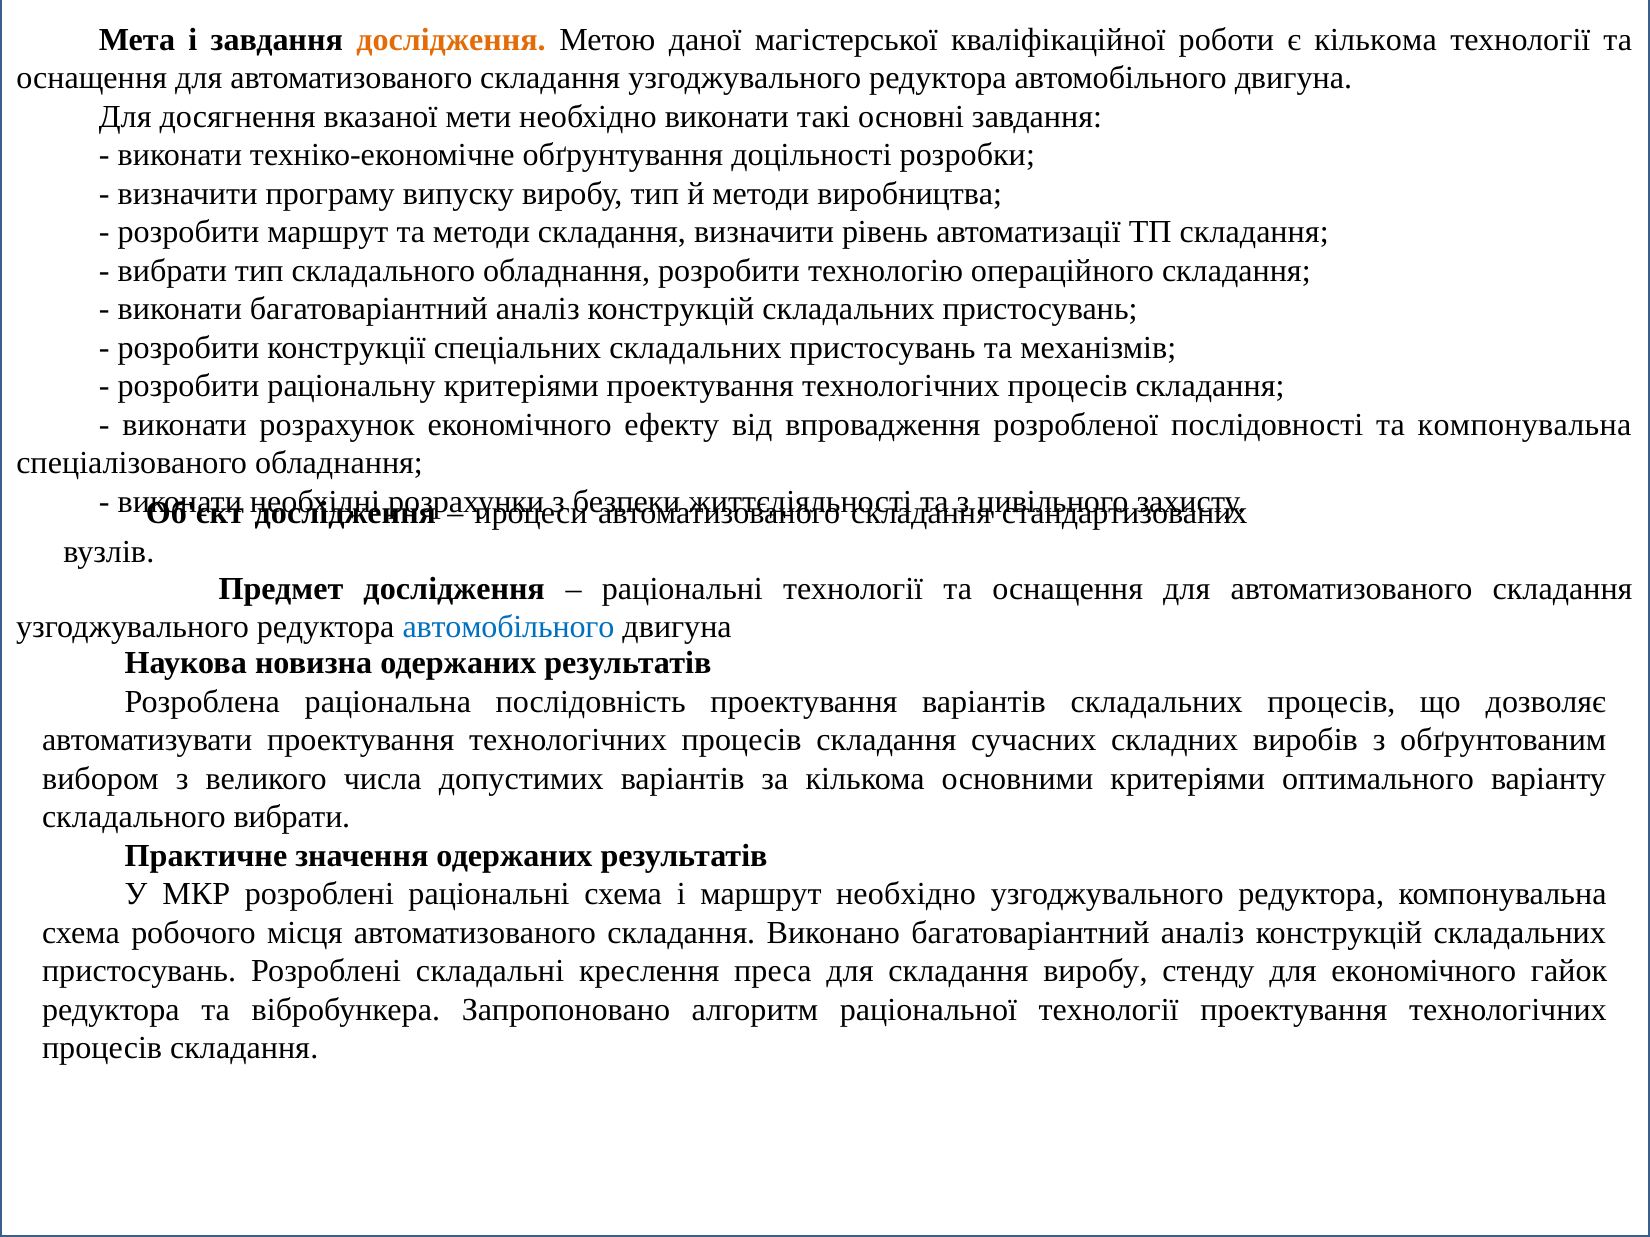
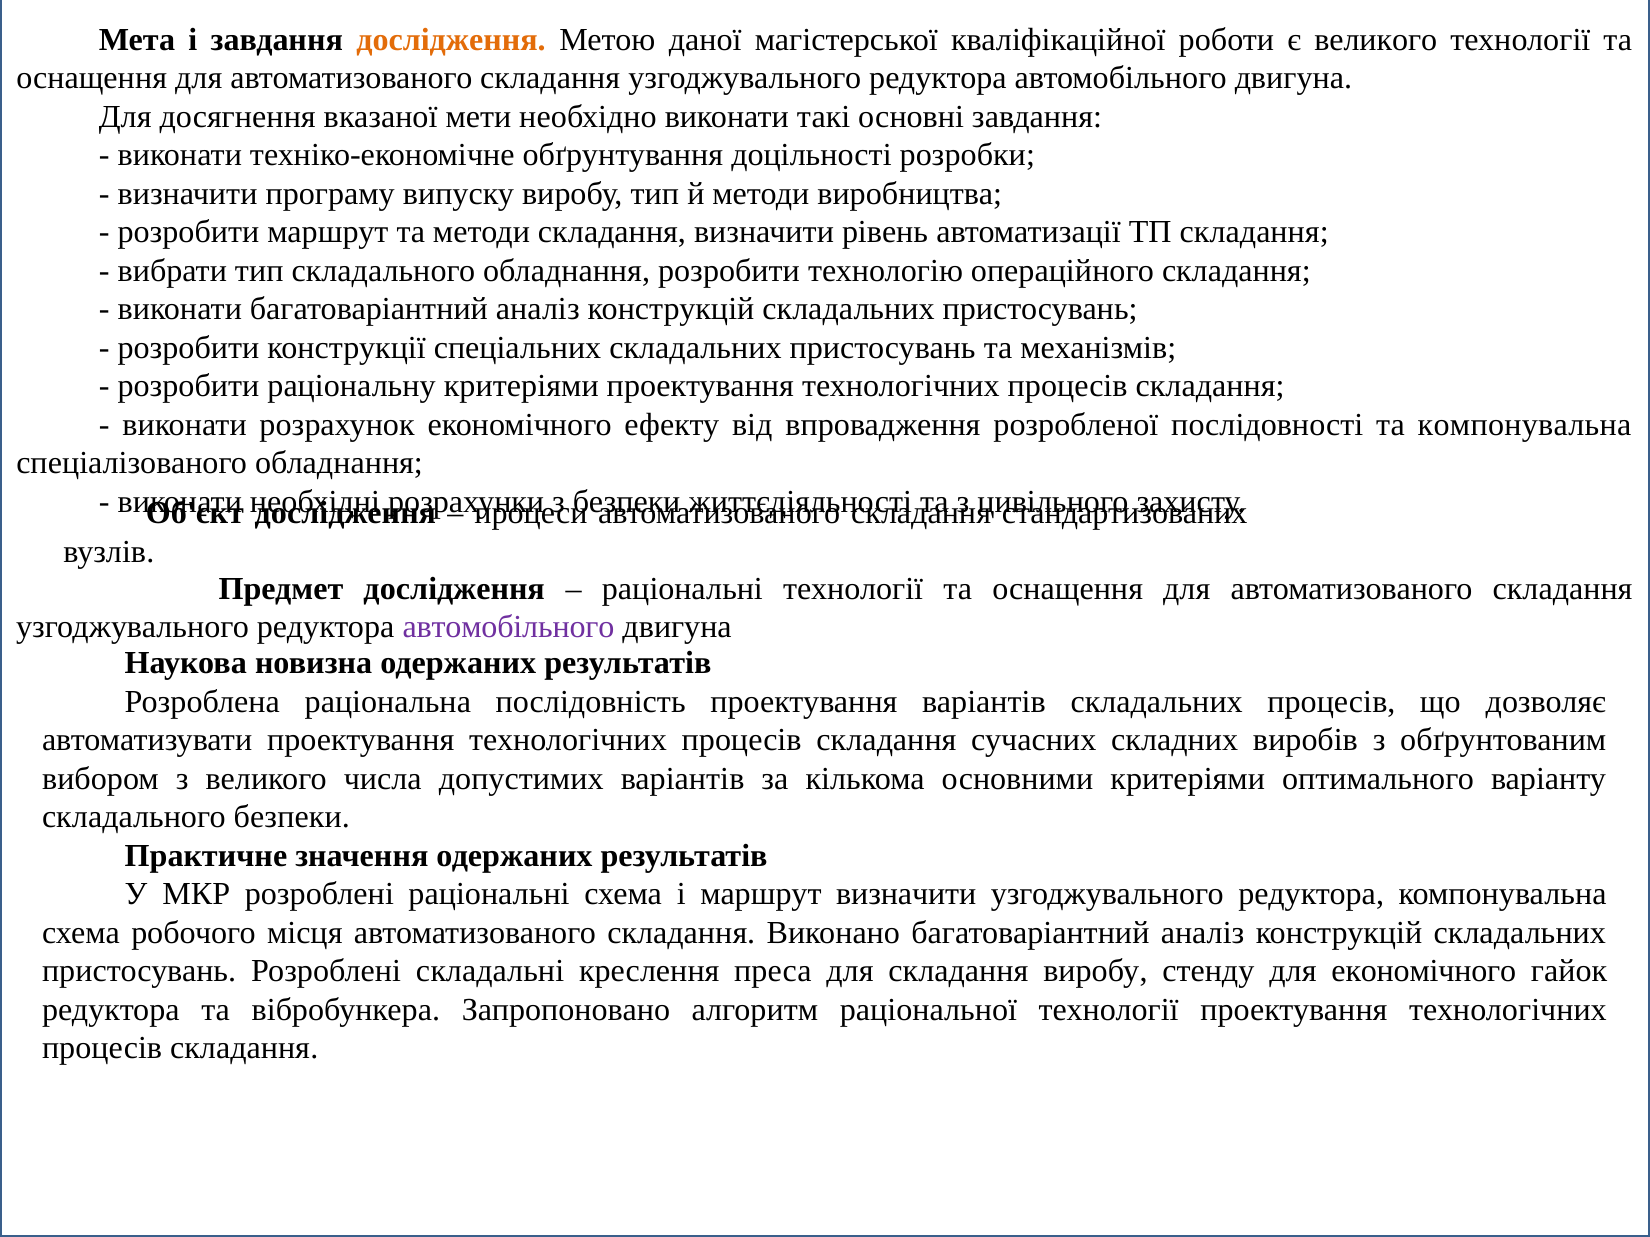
є кількома: кількома -> великого
автомобільного at (509, 627) colour: blue -> purple
складального вибрати: вибрати -> безпеки
маршрут необхідно: необхідно -> визначити
